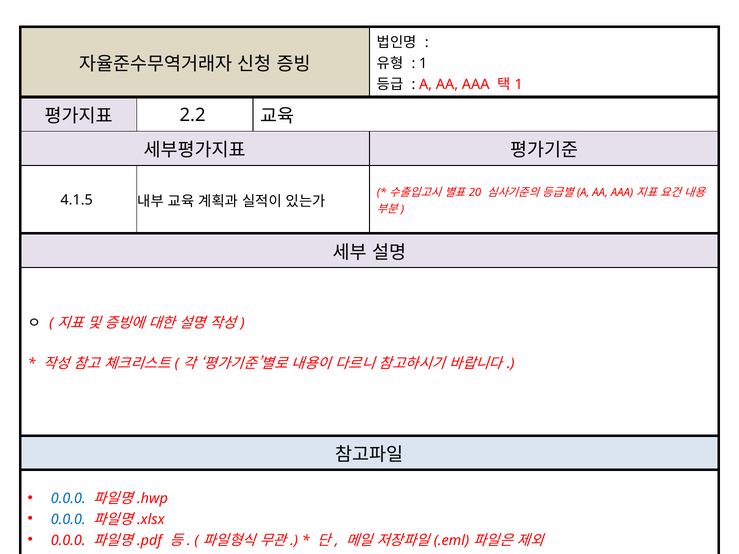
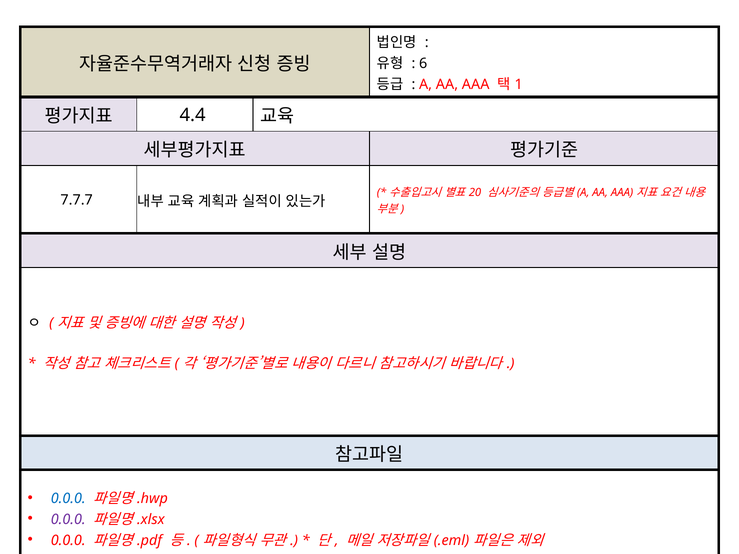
1 at (423, 64): 1 -> 6
2.2: 2.2 -> 4.4
4.1.5: 4.1.5 -> 7.7.7
0.0.0 at (68, 520) colour: blue -> purple
